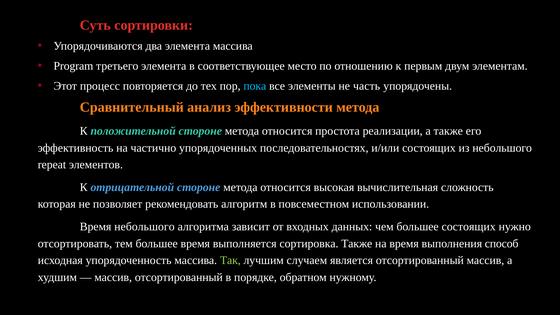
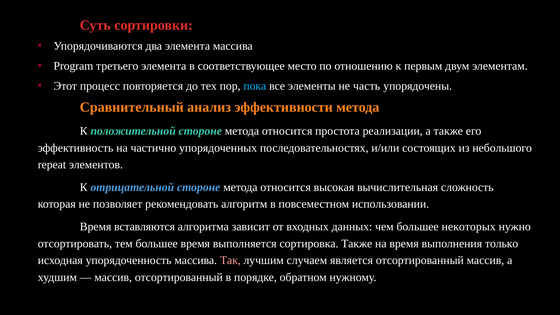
Время небольшого: небольшого -> вставляются
большее состоящих: состоящих -> некоторых
способ: способ -> только
Так colour: light green -> pink
